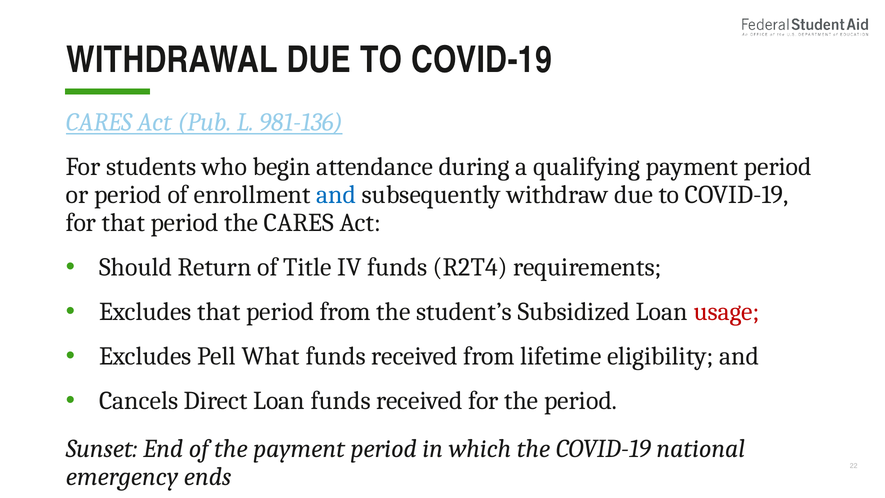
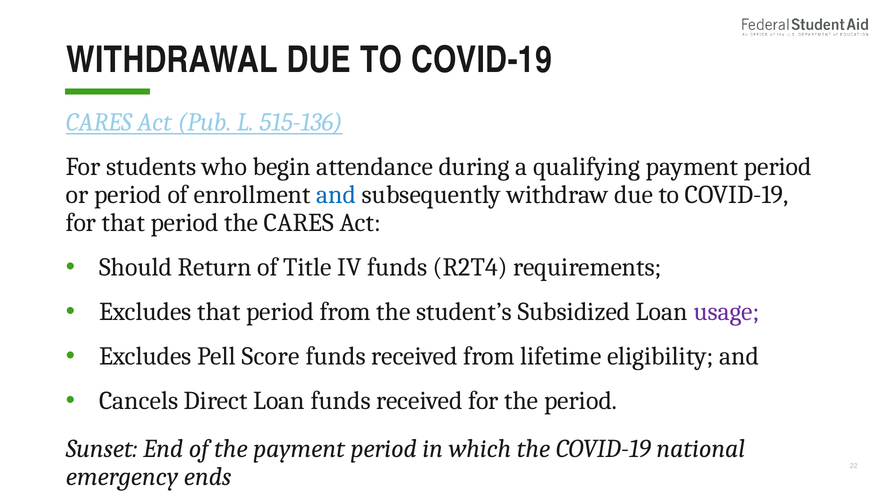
981-136: 981-136 -> 515-136
usage colour: red -> purple
What: What -> Score
